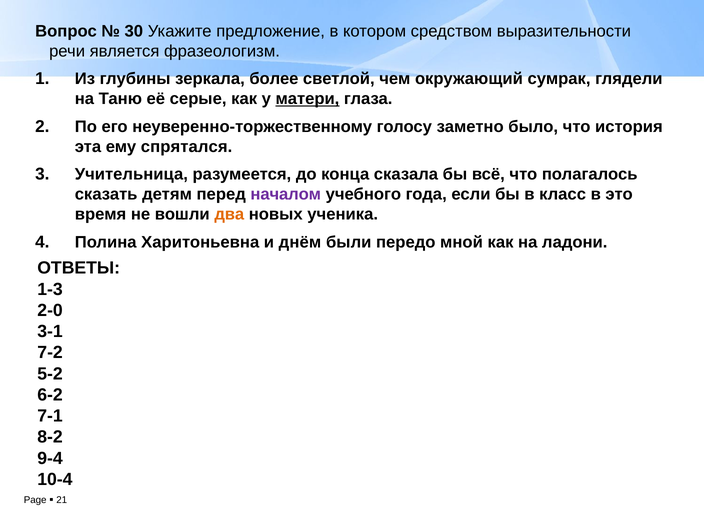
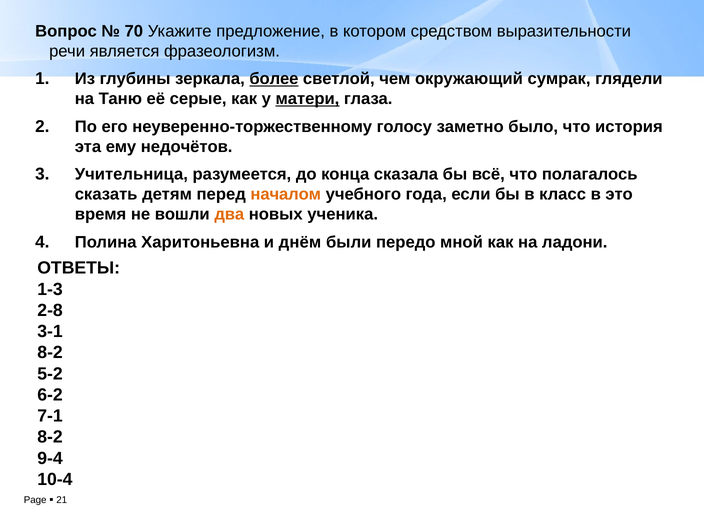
30: 30 -> 70
более underline: none -> present
спрятался: спрятался -> недочётов
началом colour: purple -> orange
2-0: 2-0 -> 2-8
7-2 at (50, 353): 7-2 -> 8-2
